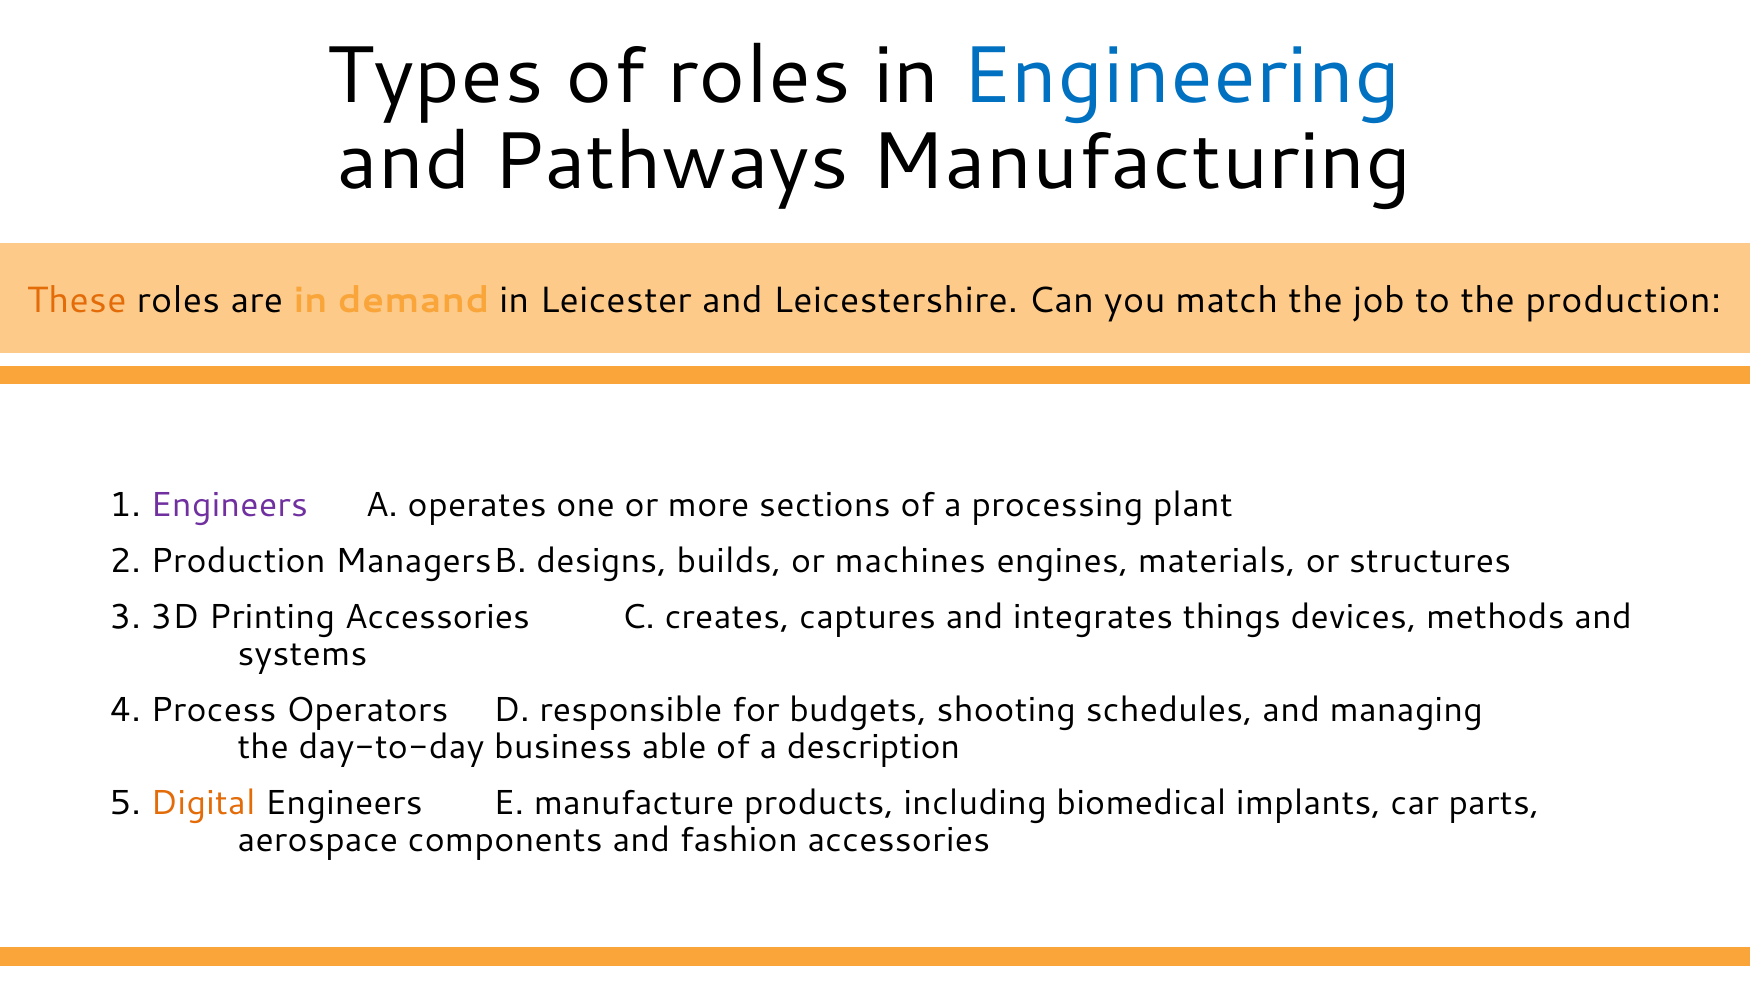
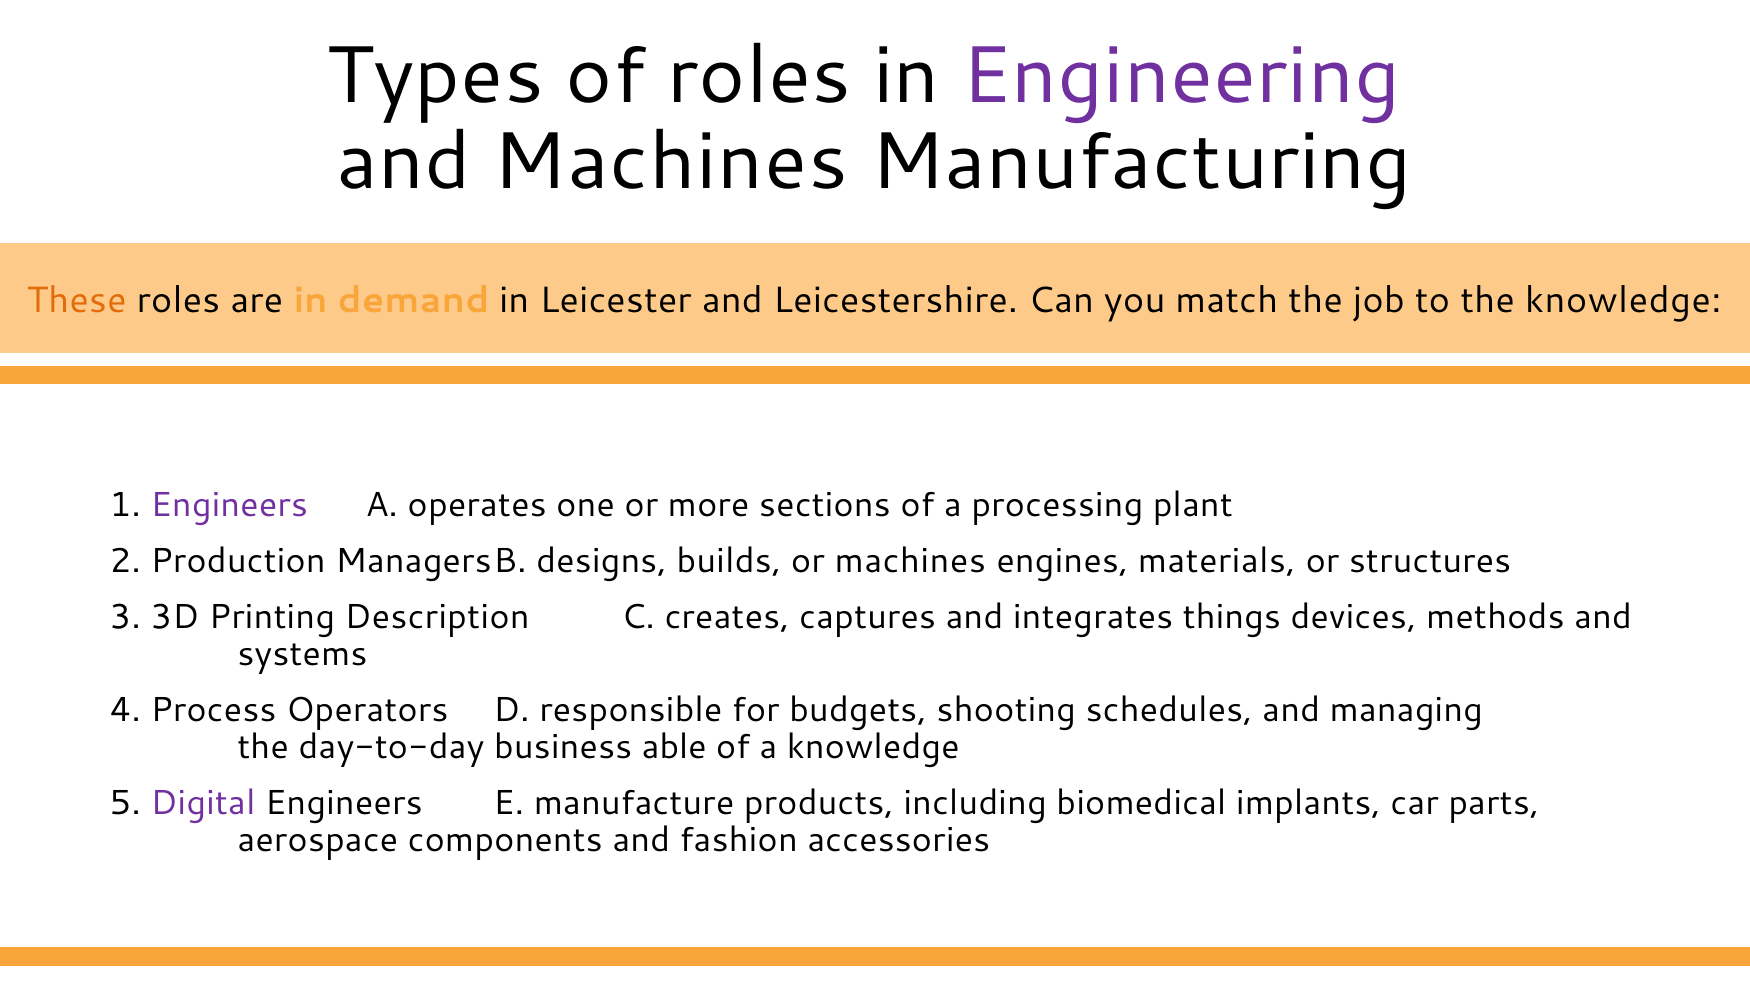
Engineering colour: blue -> purple
and Pathways: Pathways -> Machines
the production: production -> knowledge
Printing Accessories: Accessories -> Description
a description: description -> knowledge
Digital colour: orange -> purple
